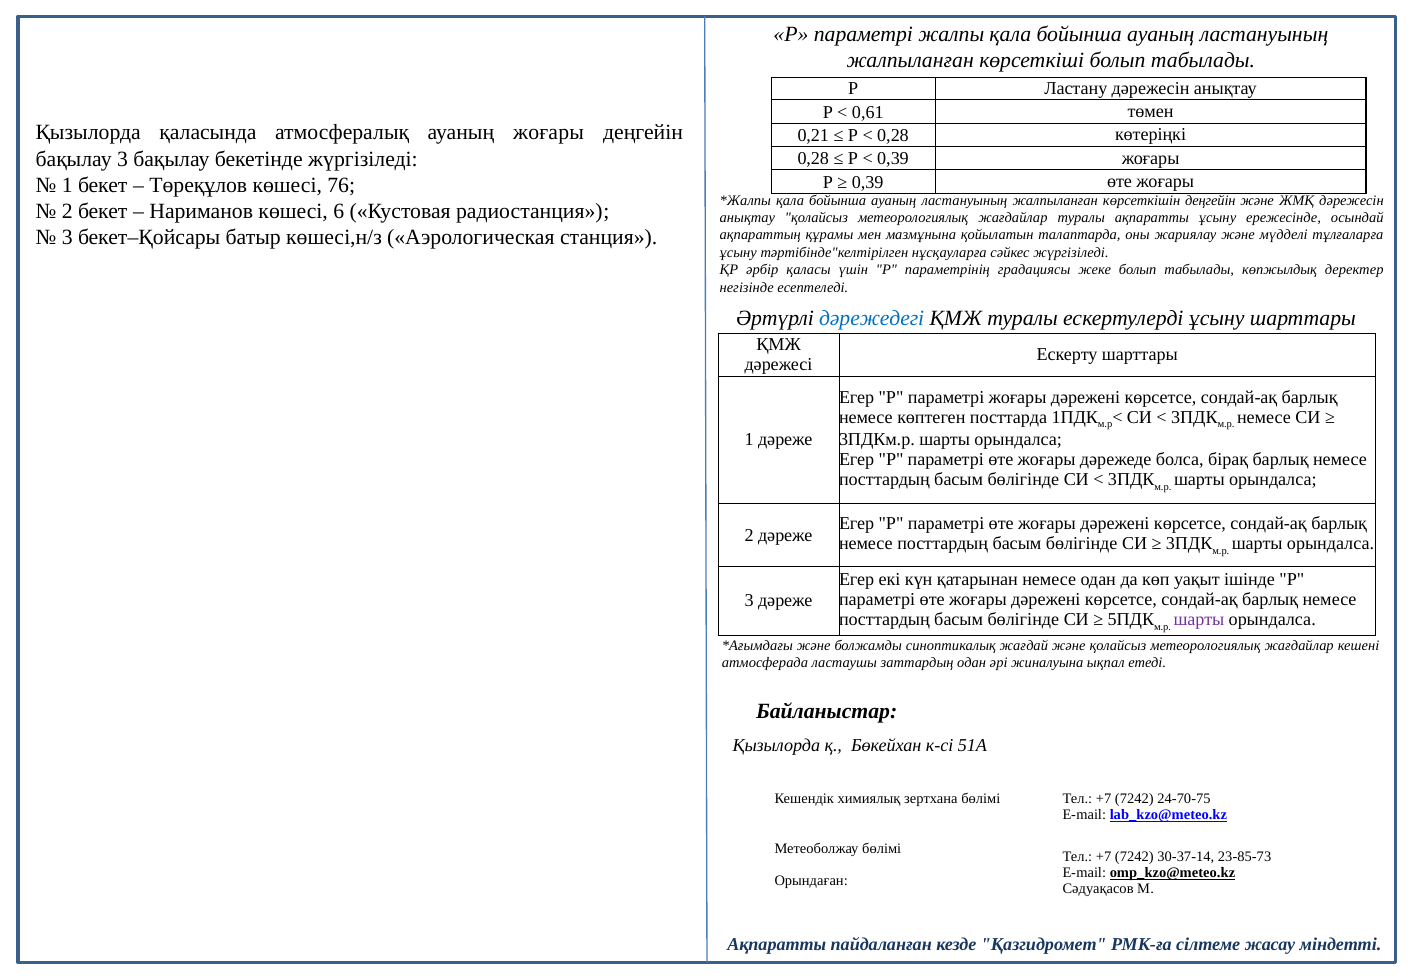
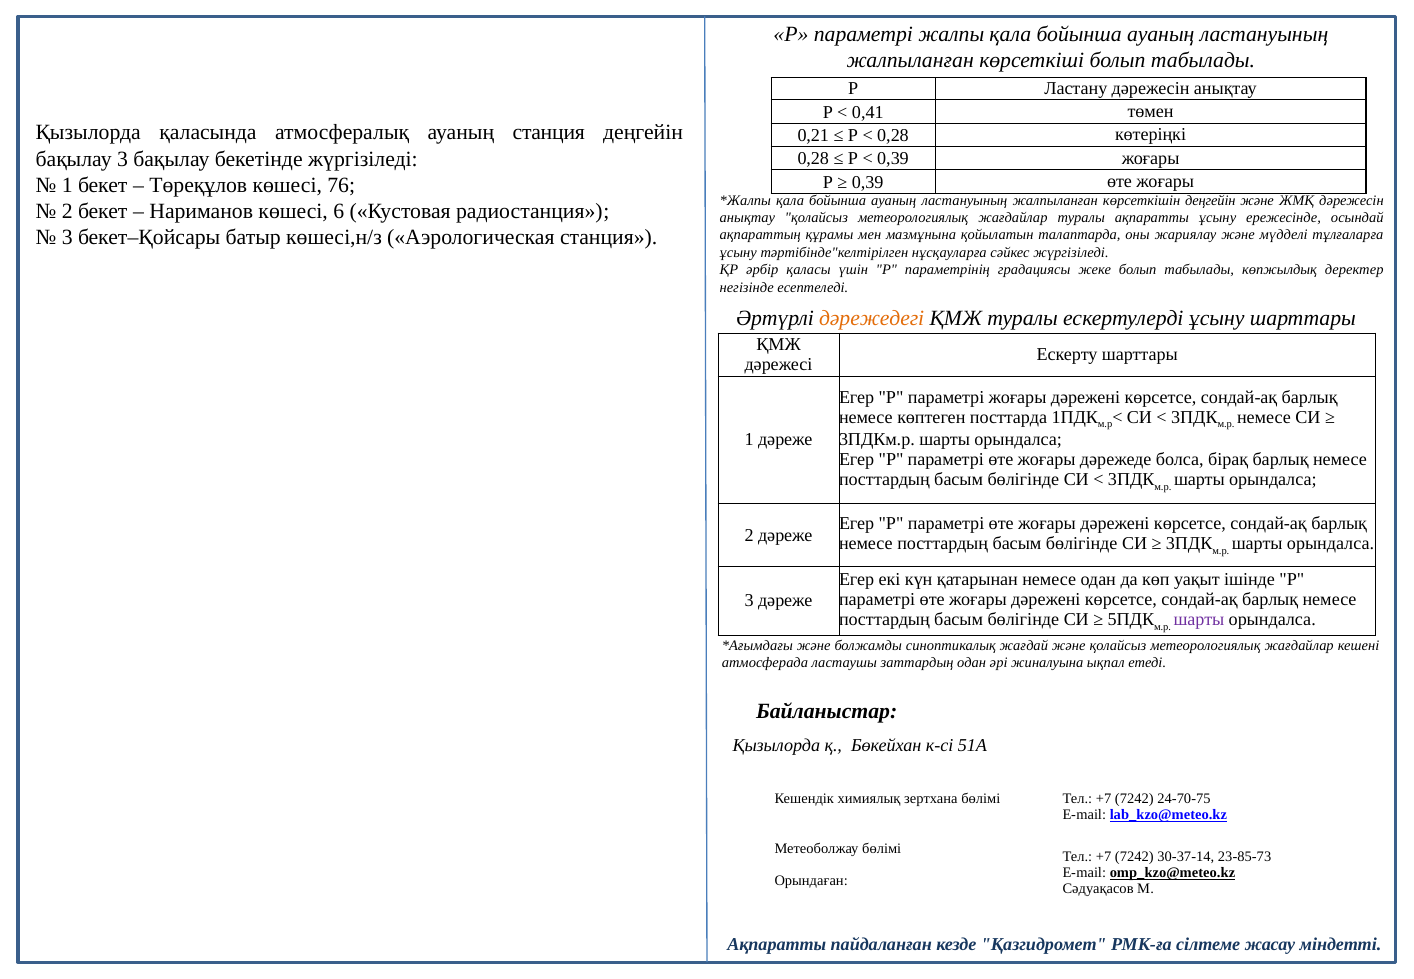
0,61: 0,61 -> 0,41
ауаның жоғары: жоғары -> станция
дәрежедегі colour: blue -> orange
